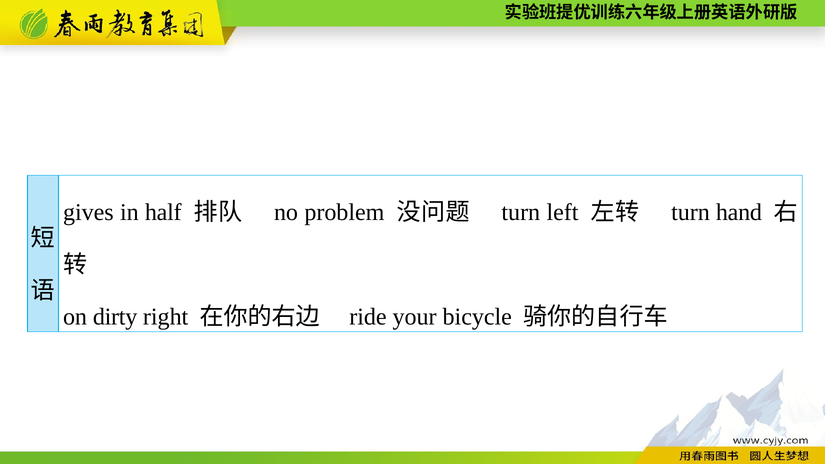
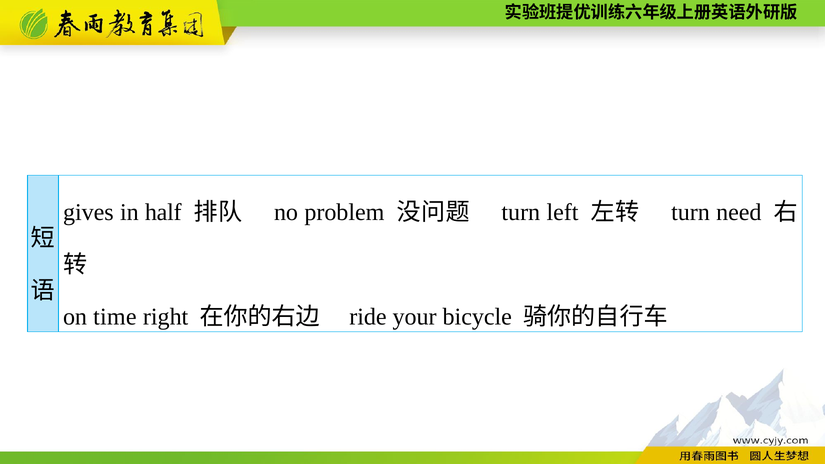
hand: hand -> need
dirty: dirty -> time
